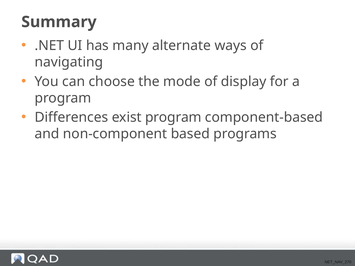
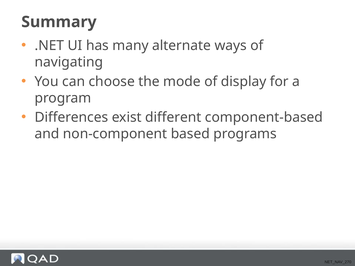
exist program: program -> different
